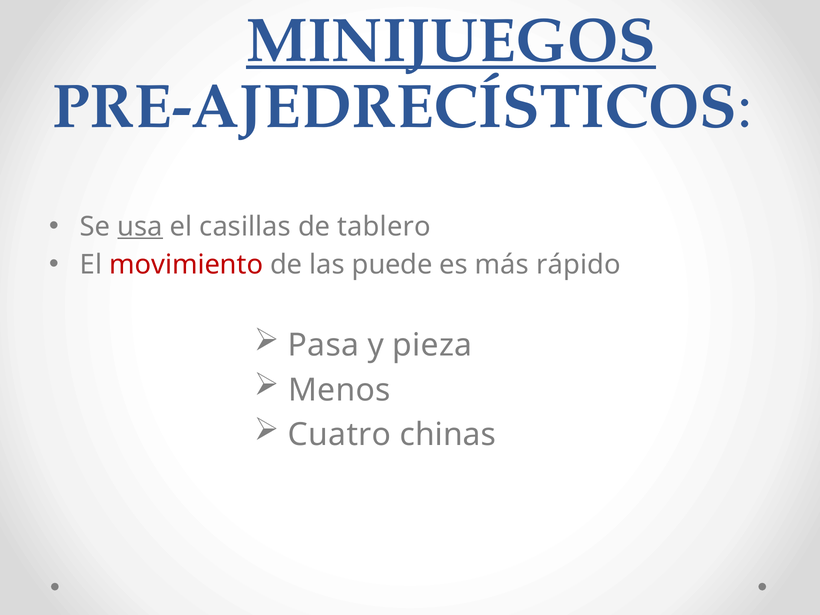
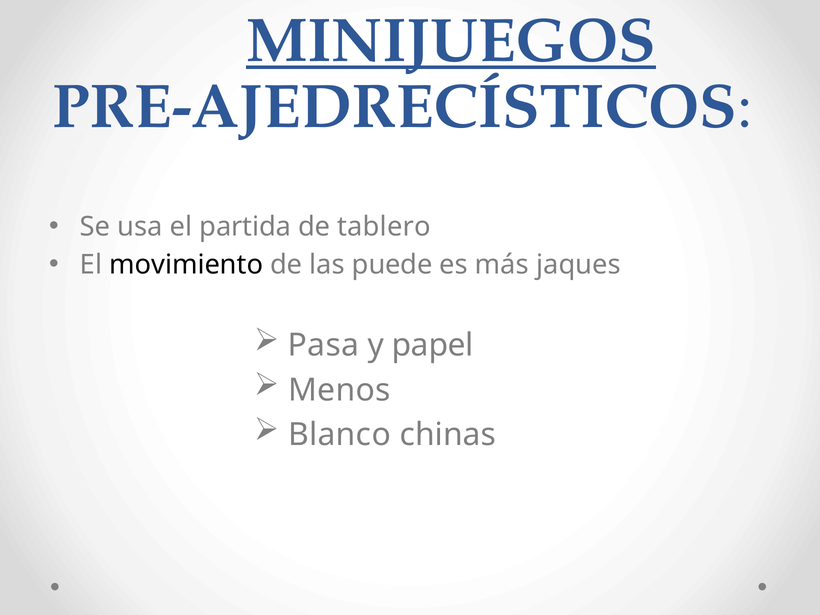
usa underline: present -> none
casillas: casillas -> partida
movimiento colour: red -> black
rápido: rápido -> jaques
pieza: pieza -> papel
Cuatro: Cuatro -> Blanco
